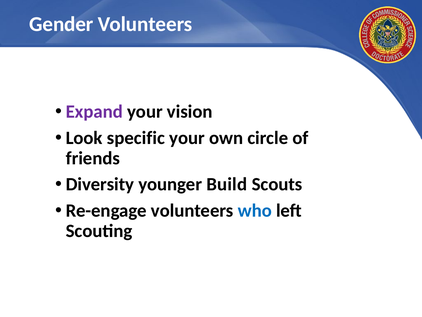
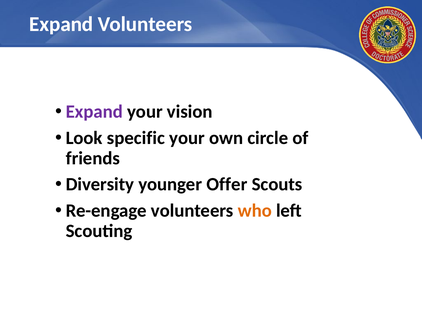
Gender at (61, 24): Gender -> Expand
Build: Build -> Offer
who colour: blue -> orange
